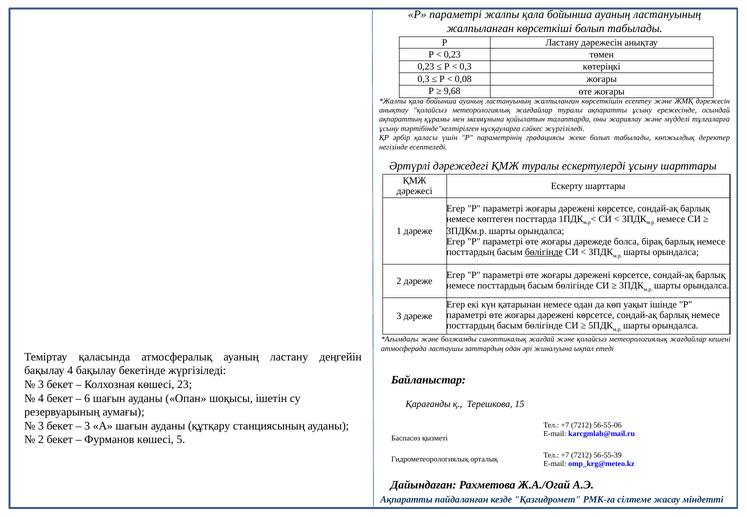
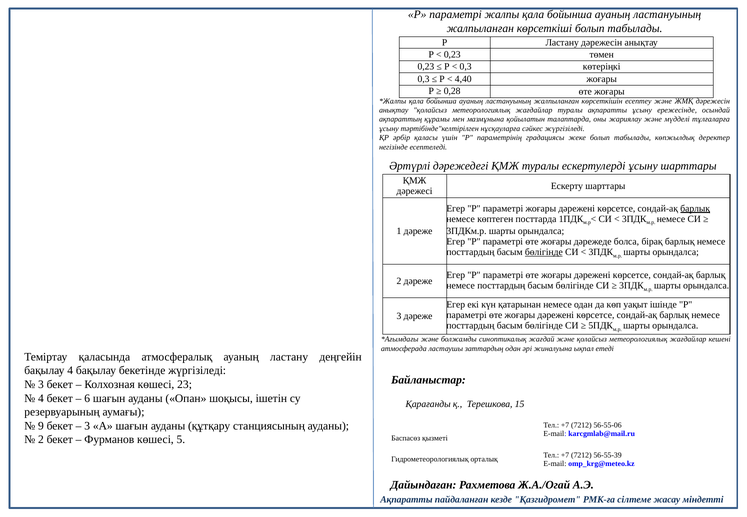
0,08: 0,08 -> 4,40
9,68: 9,68 -> 0,28
барлық at (695, 208) underline: none -> present
3 at (41, 426): 3 -> 9
